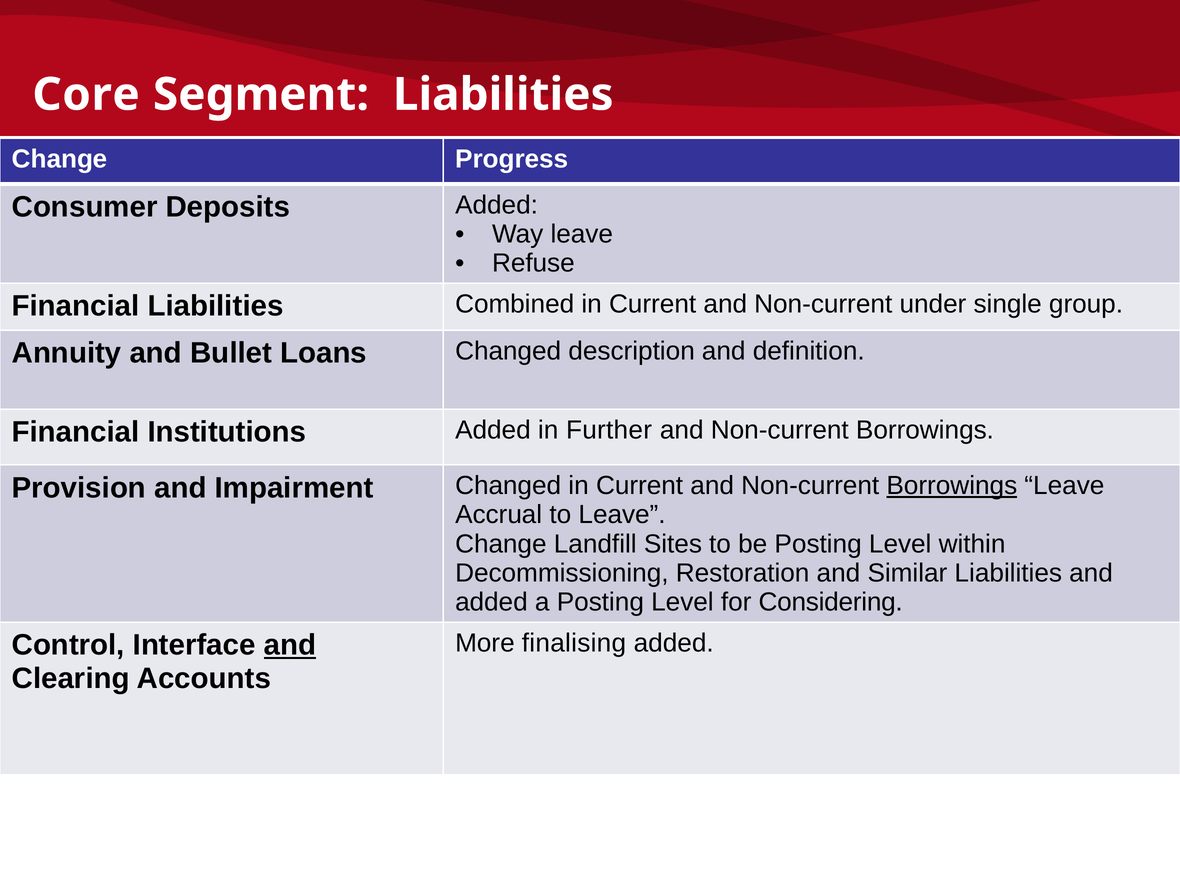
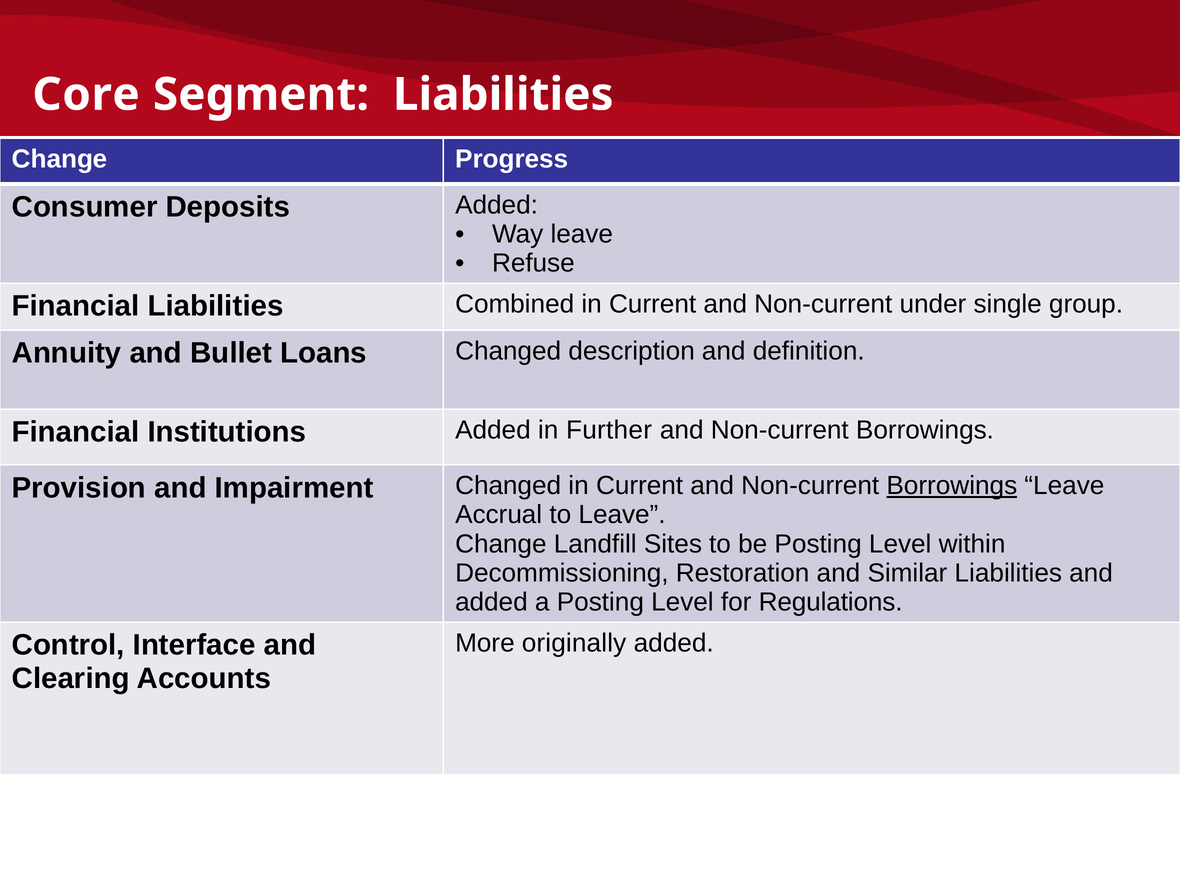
Considering: Considering -> Regulations
finalising: finalising -> originally
and at (290, 645) underline: present -> none
